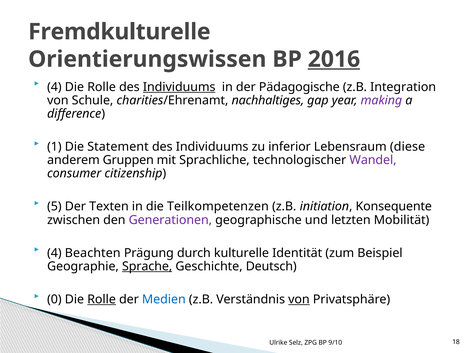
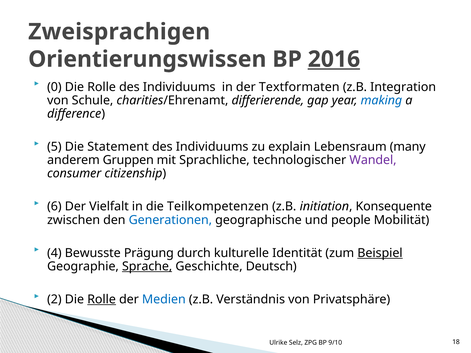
Fremdkulturelle: Fremdkulturelle -> Zweisprachigen
4 at (54, 87): 4 -> 0
Individuums at (179, 87) underline: present -> none
Pädagogische: Pädagogische -> Textformaten
nachhaltiges: nachhaltiges -> differierende
making colour: purple -> blue
1: 1 -> 5
inferior: inferior -> explain
diese: diese -> many
5: 5 -> 6
Texten: Texten -> Vielfalt
Generationen colour: purple -> blue
letzten: letzten -> people
Beachten: Beachten -> Bewusste
Beispiel underline: none -> present
0: 0 -> 2
von at (299, 300) underline: present -> none
